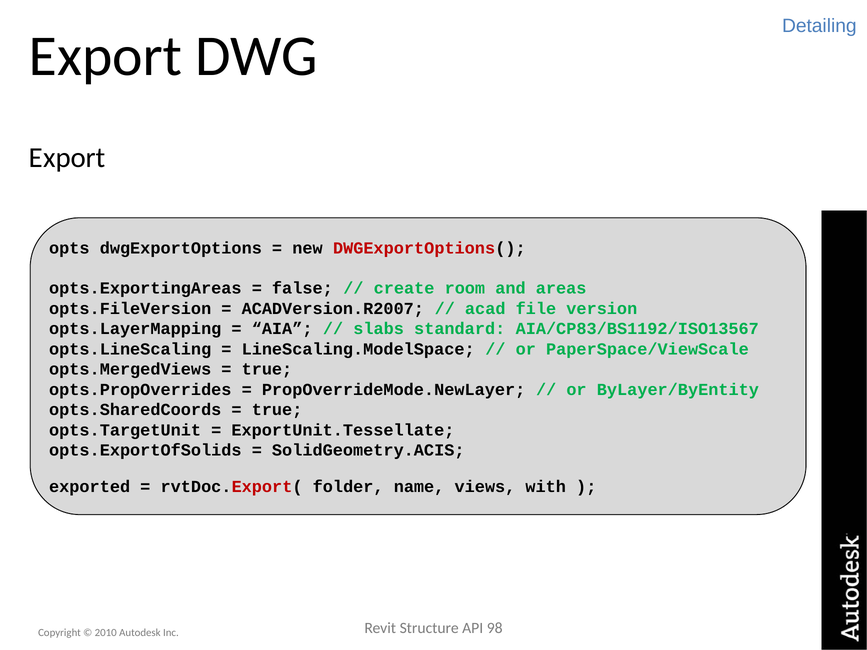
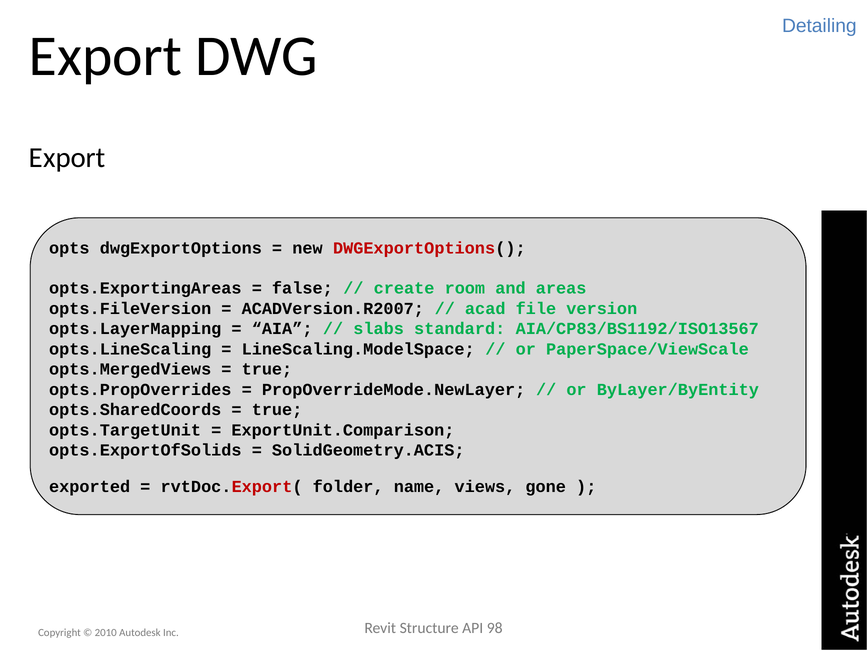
ExportUnit.Tessellate: ExportUnit.Tessellate -> ExportUnit.Comparison
with: with -> gone
